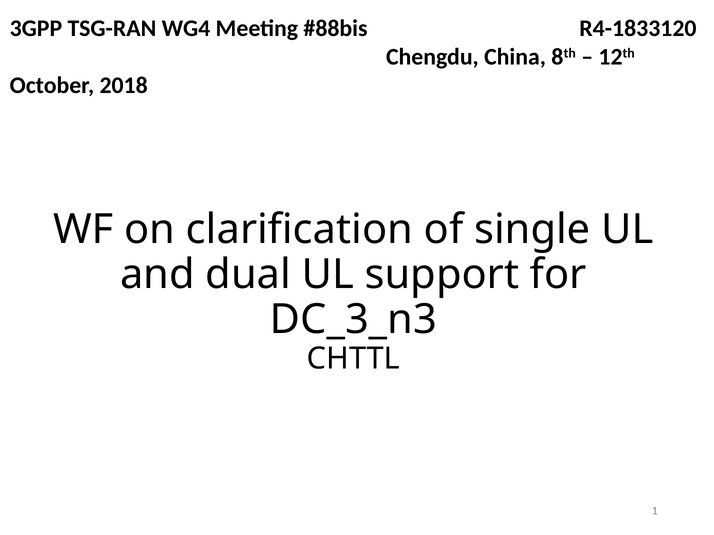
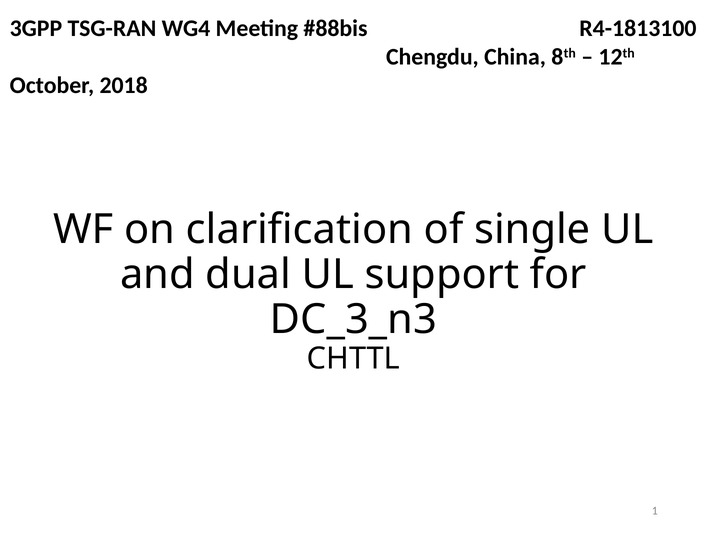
R4-1833120: R4-1833120 -> R4-1813100
